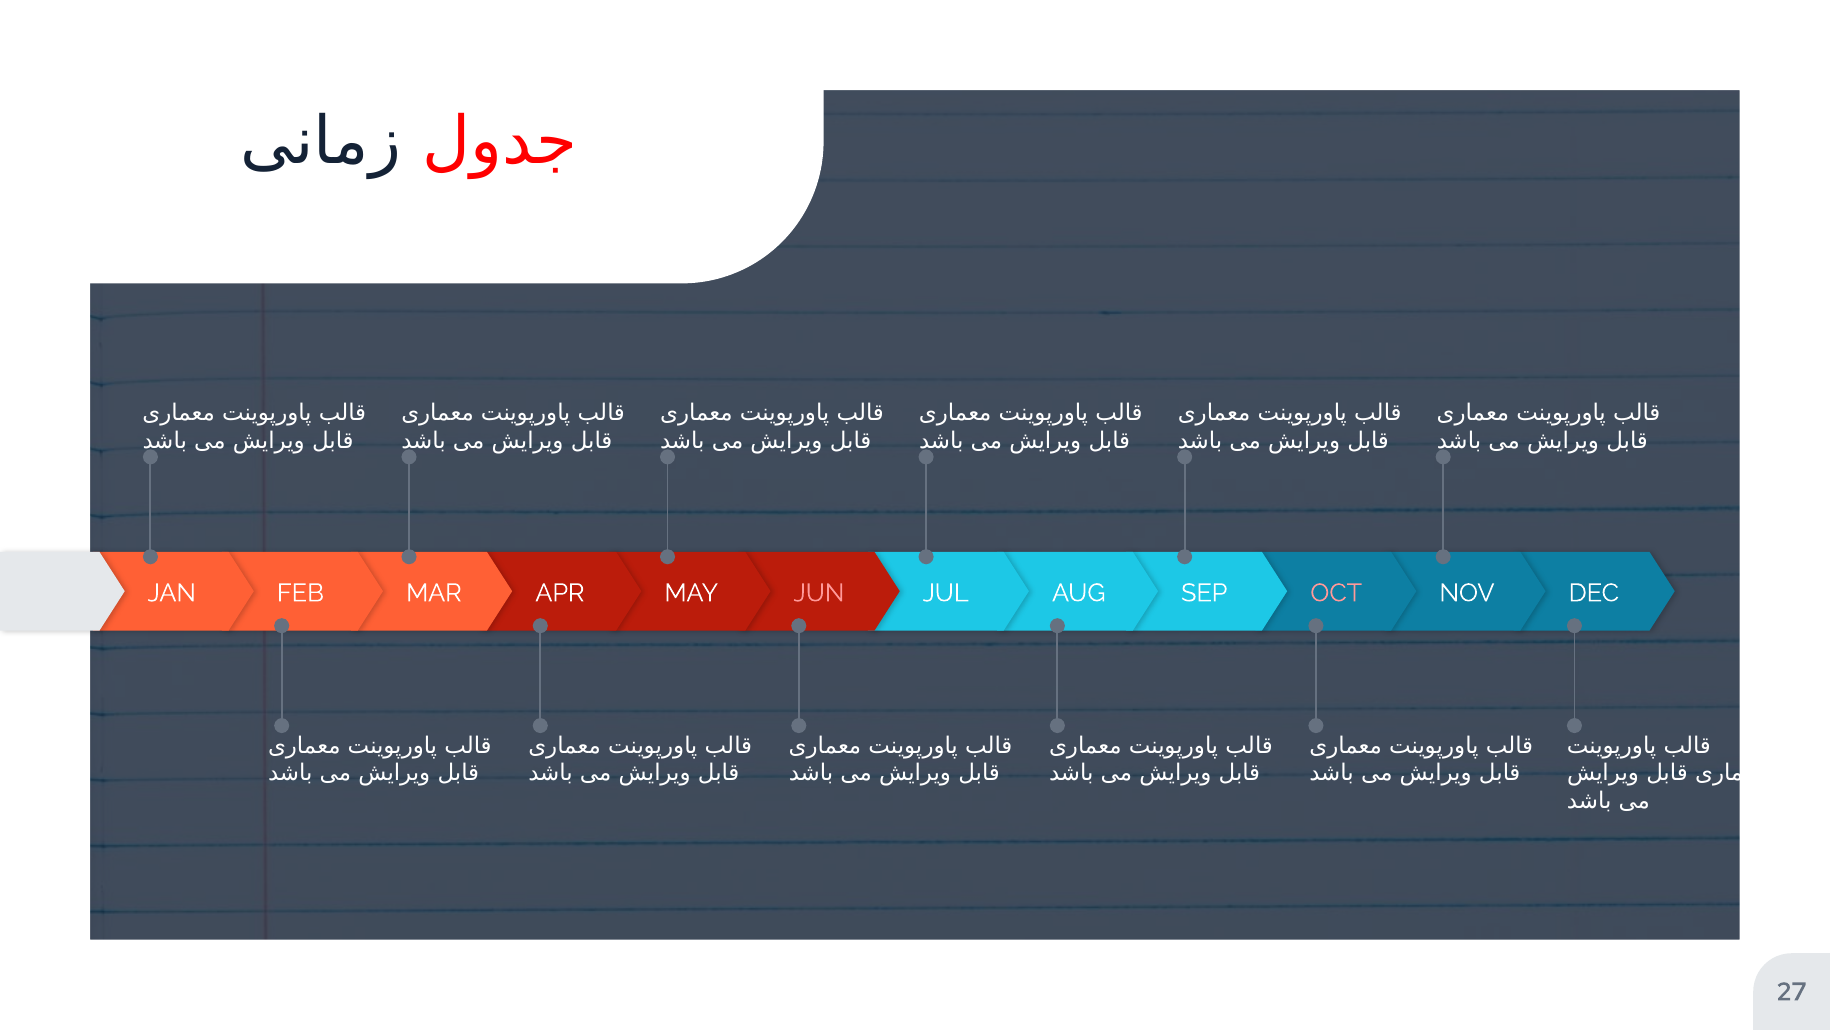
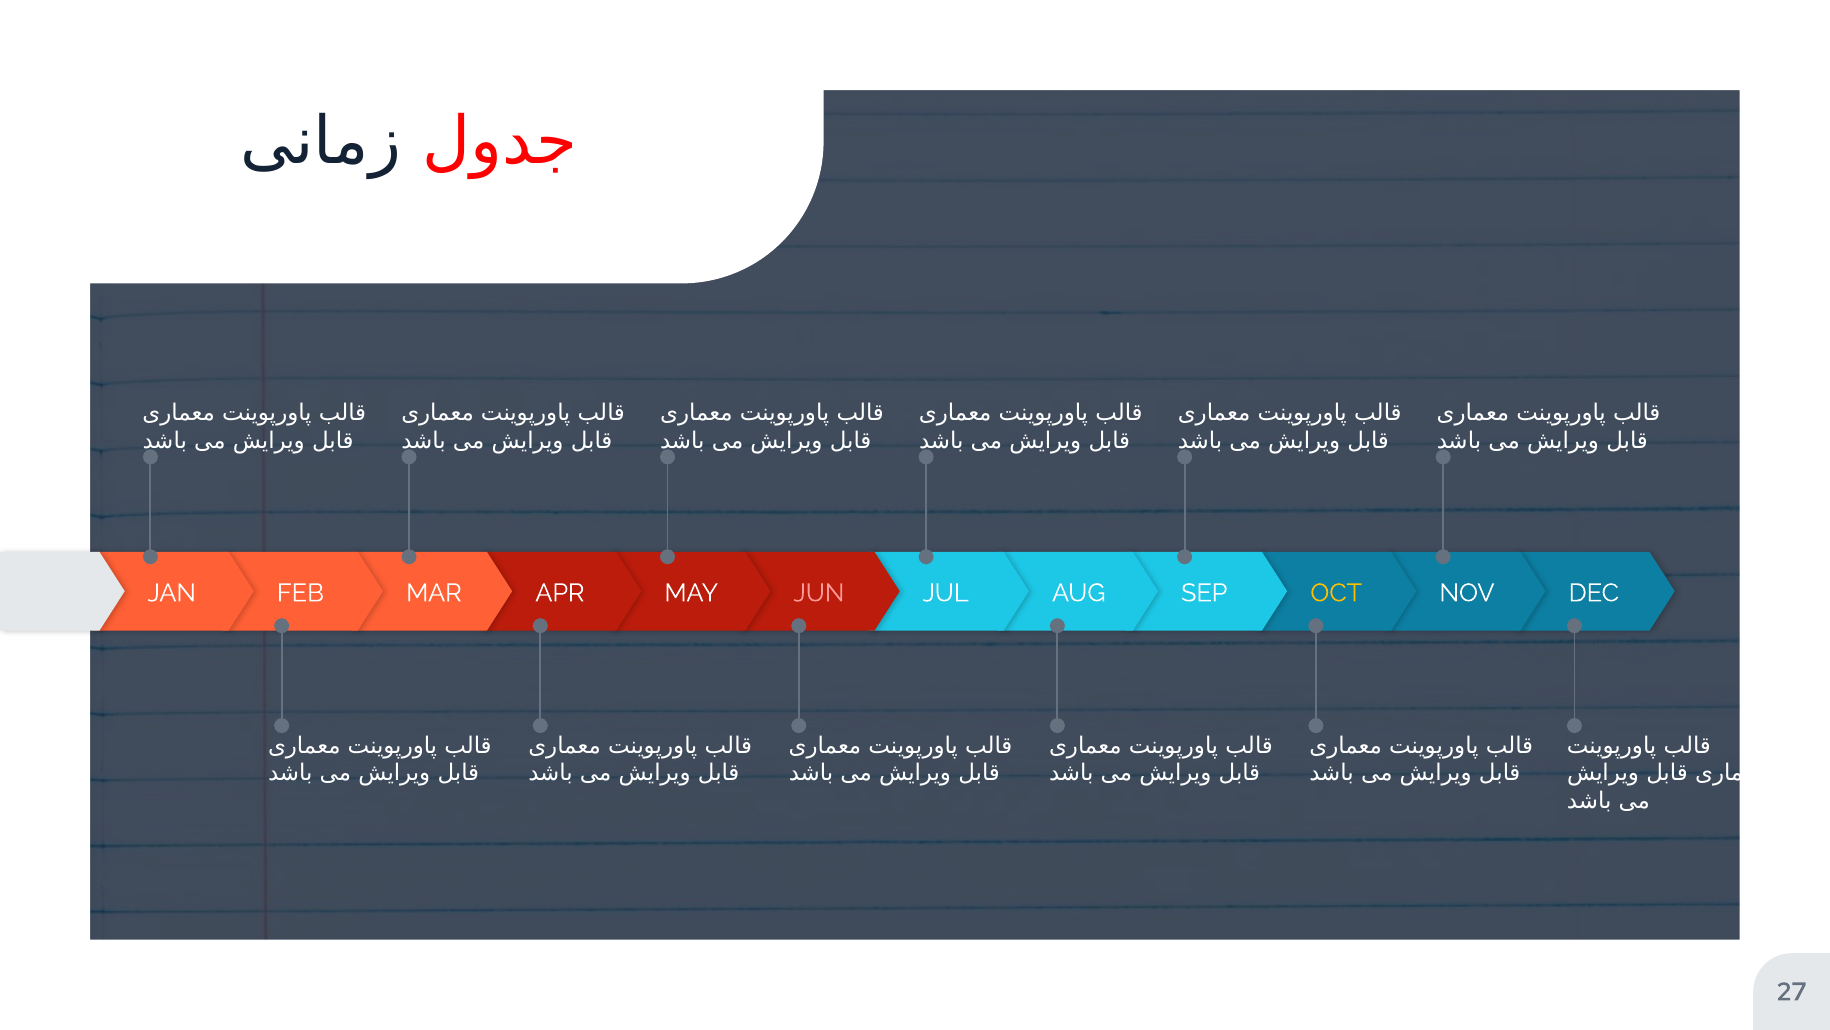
OCT colour: pink -> yellow
